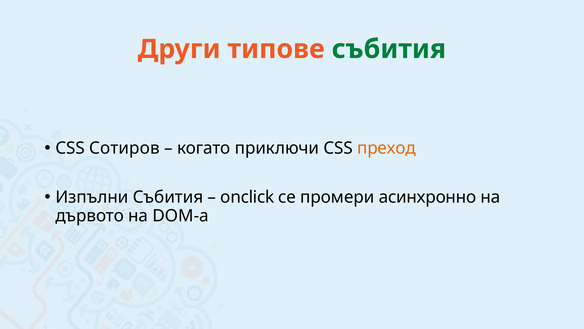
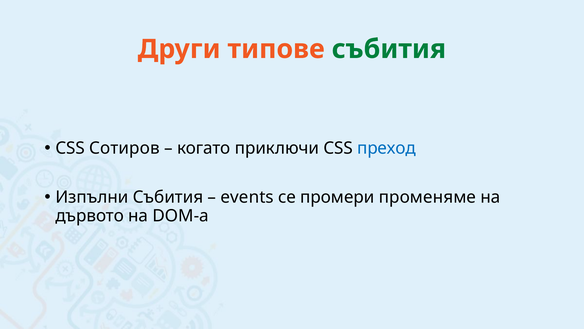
преход colour: orange -> blue
onclick: onclick -> events
асинхронно: асинхронно -> променяме
